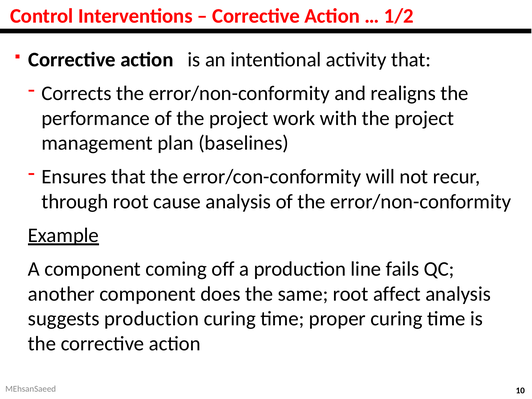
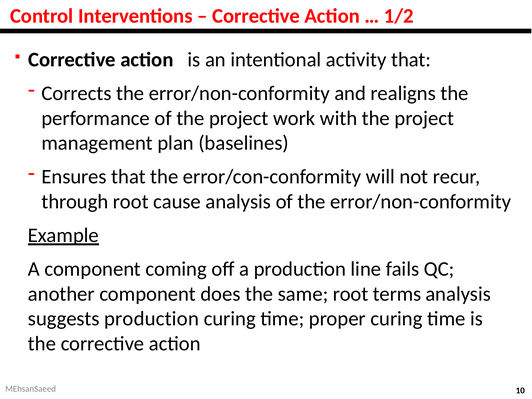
affect: affect -> terms
